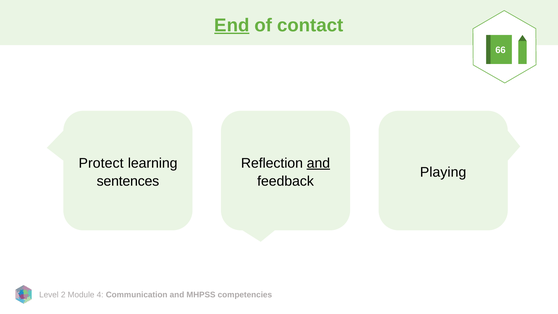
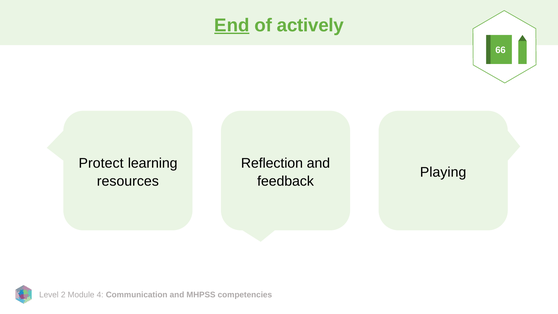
contact: contact -> actively
and at (318, 163) underline: present -> none
sentences: sentences -> resources
